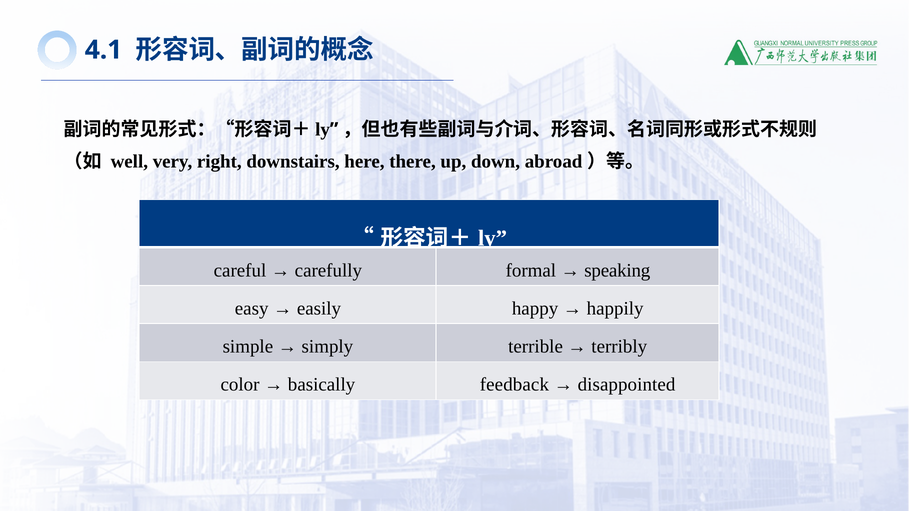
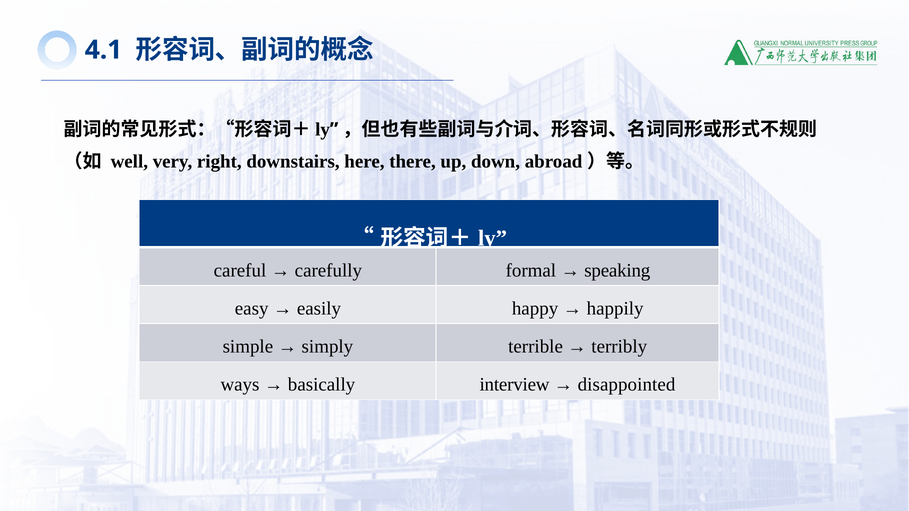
color: color -> ways
feedback: feedback -> interview
